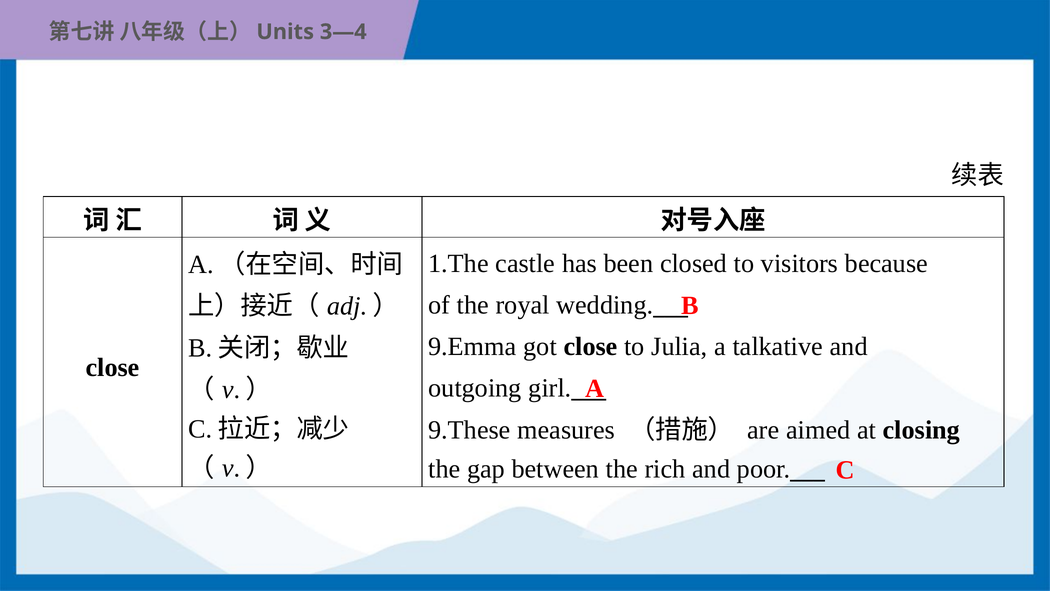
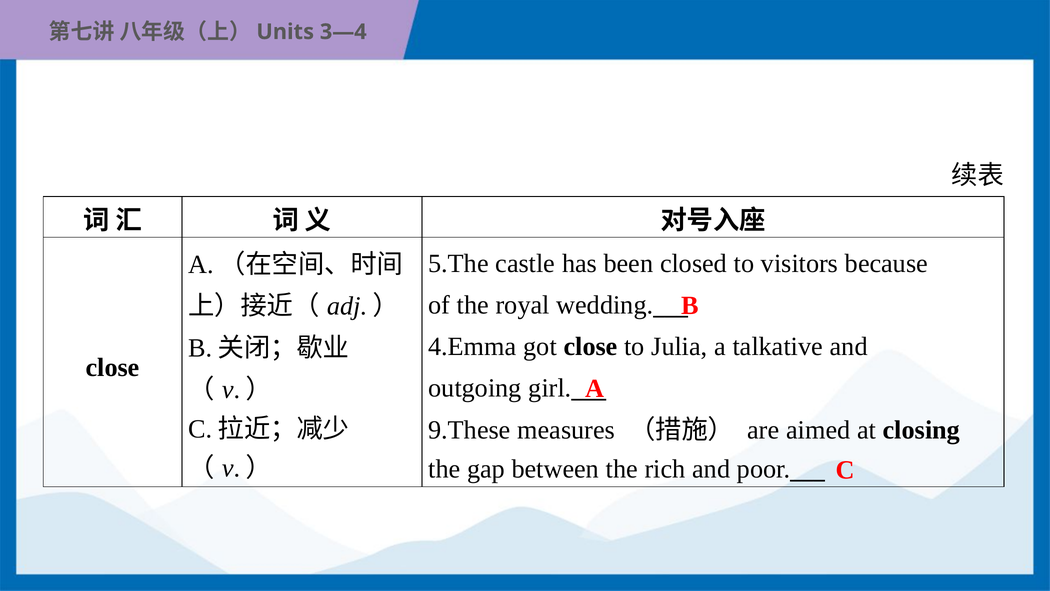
1.The: 1.The -> 5.The
9.Emma: 9.Emma -> 4.Emma
